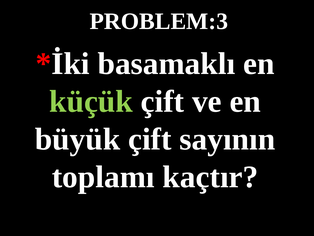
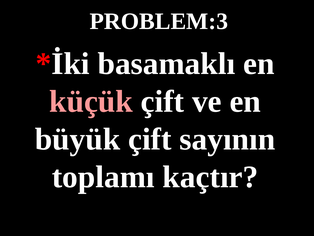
küçük colour: light green -> pink
